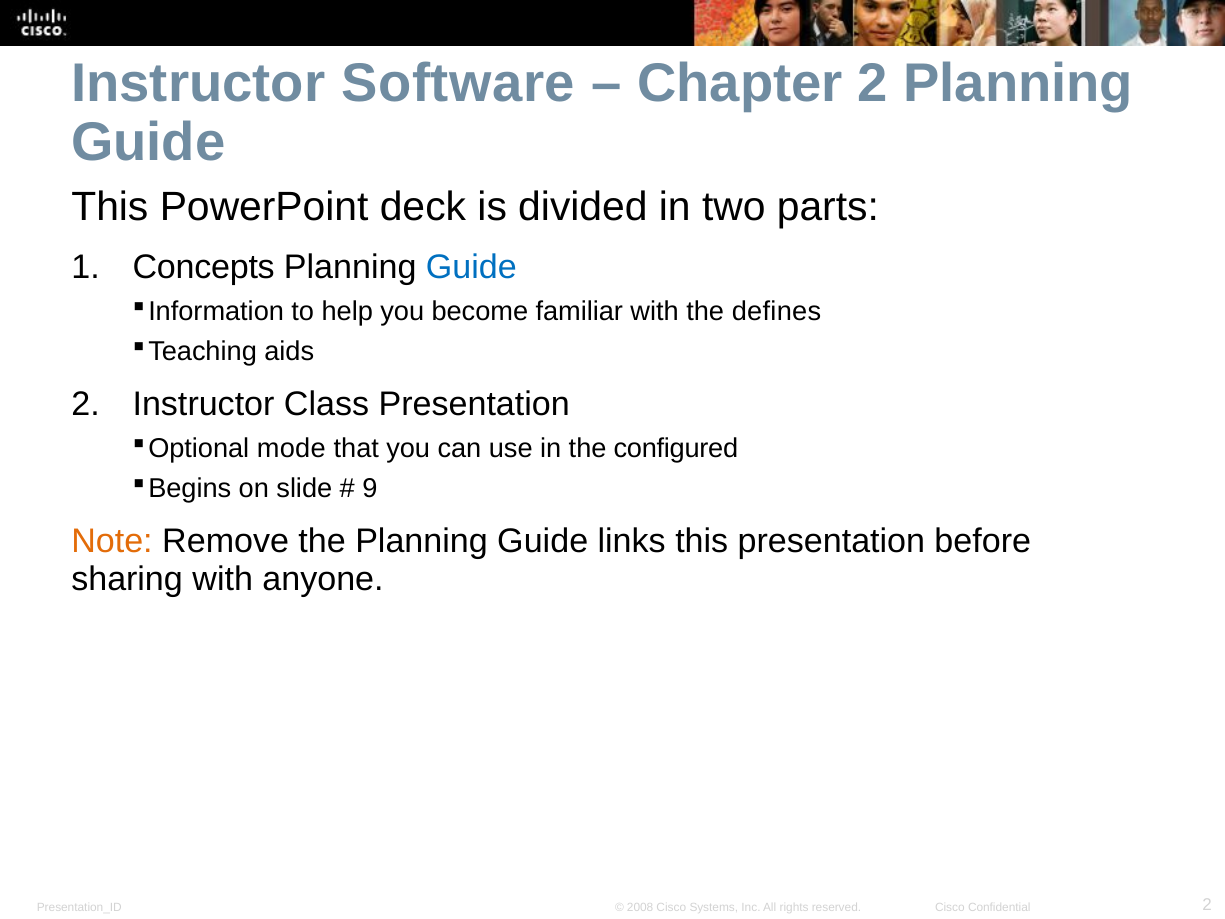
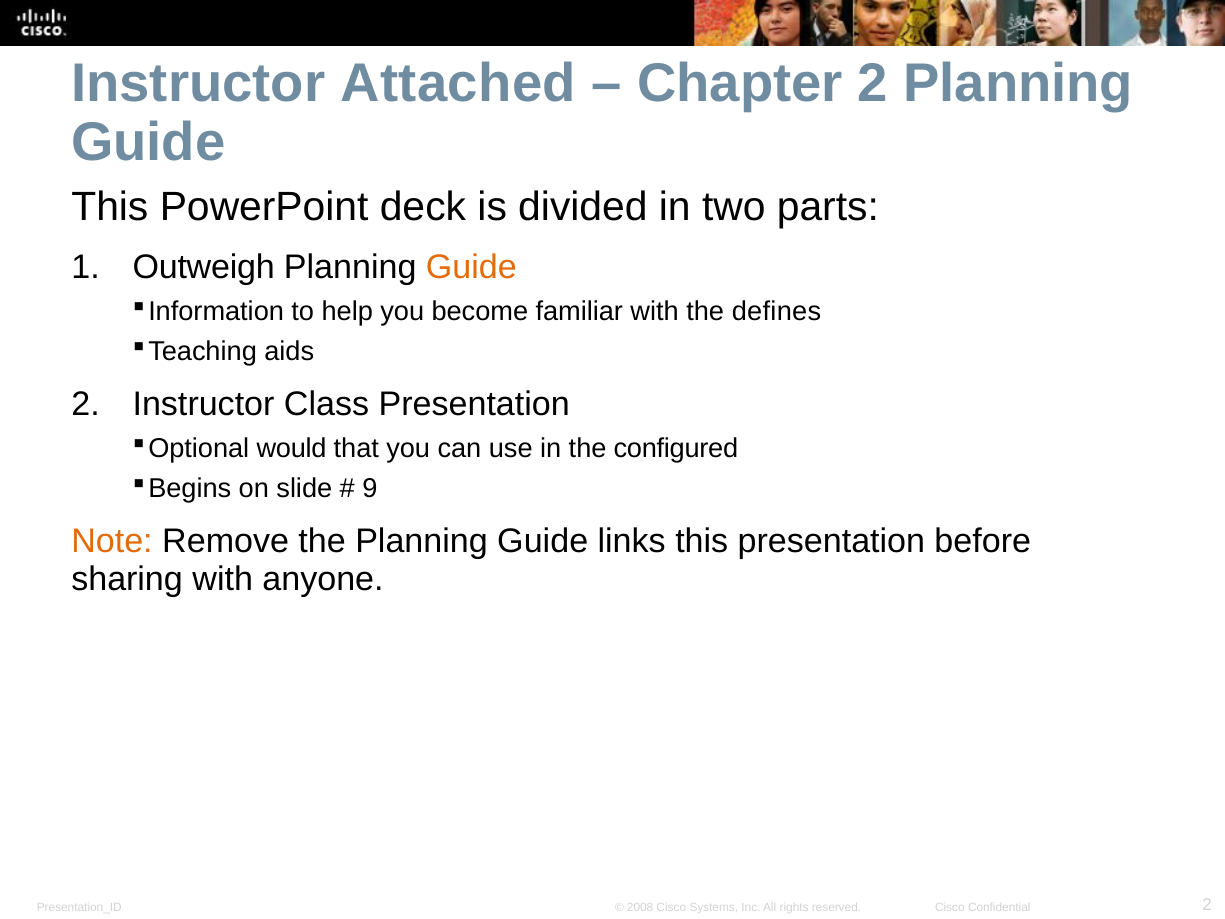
Software: Software -> Attached
Concepts: Concepts -> Outweigh
Guide at (471, 267) colour: blue -> orange
mode: mode -> would
